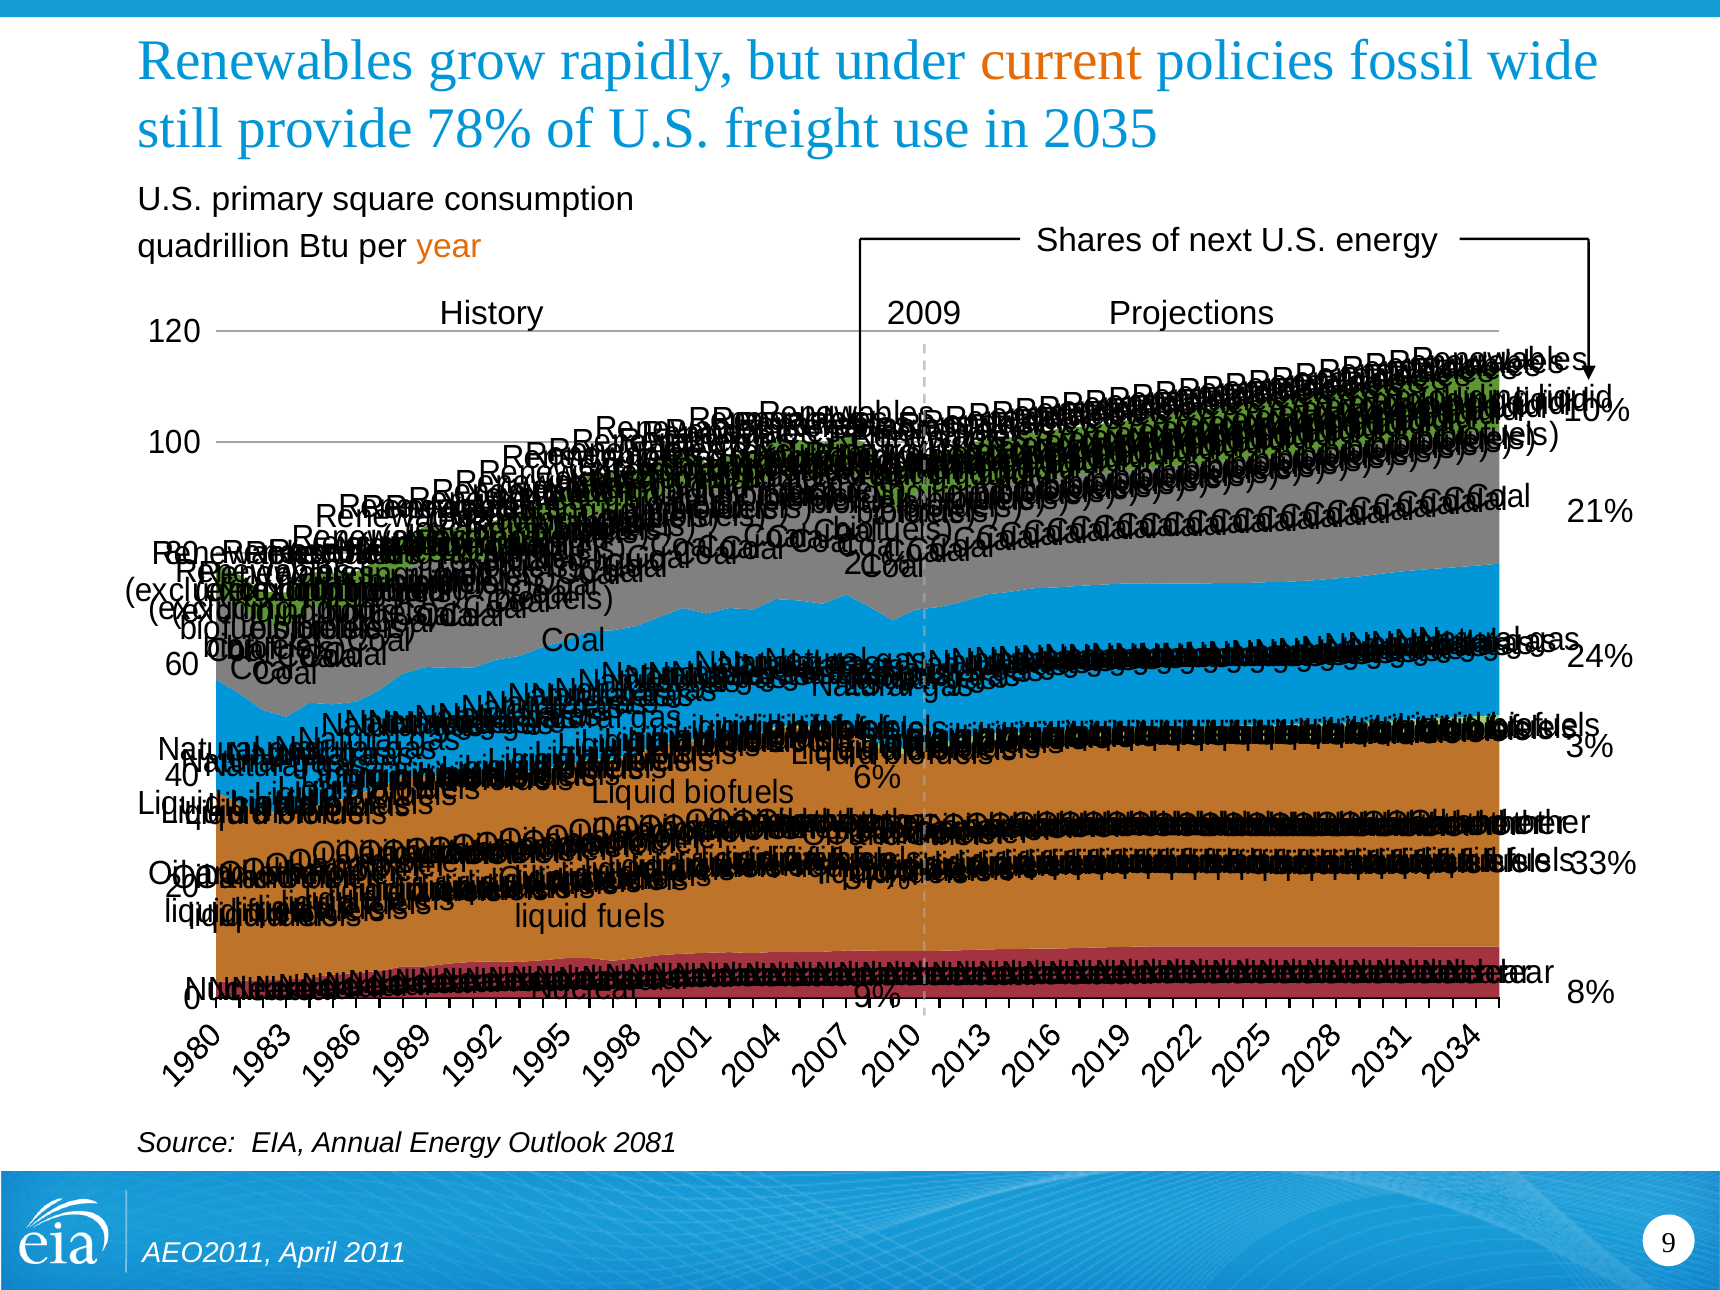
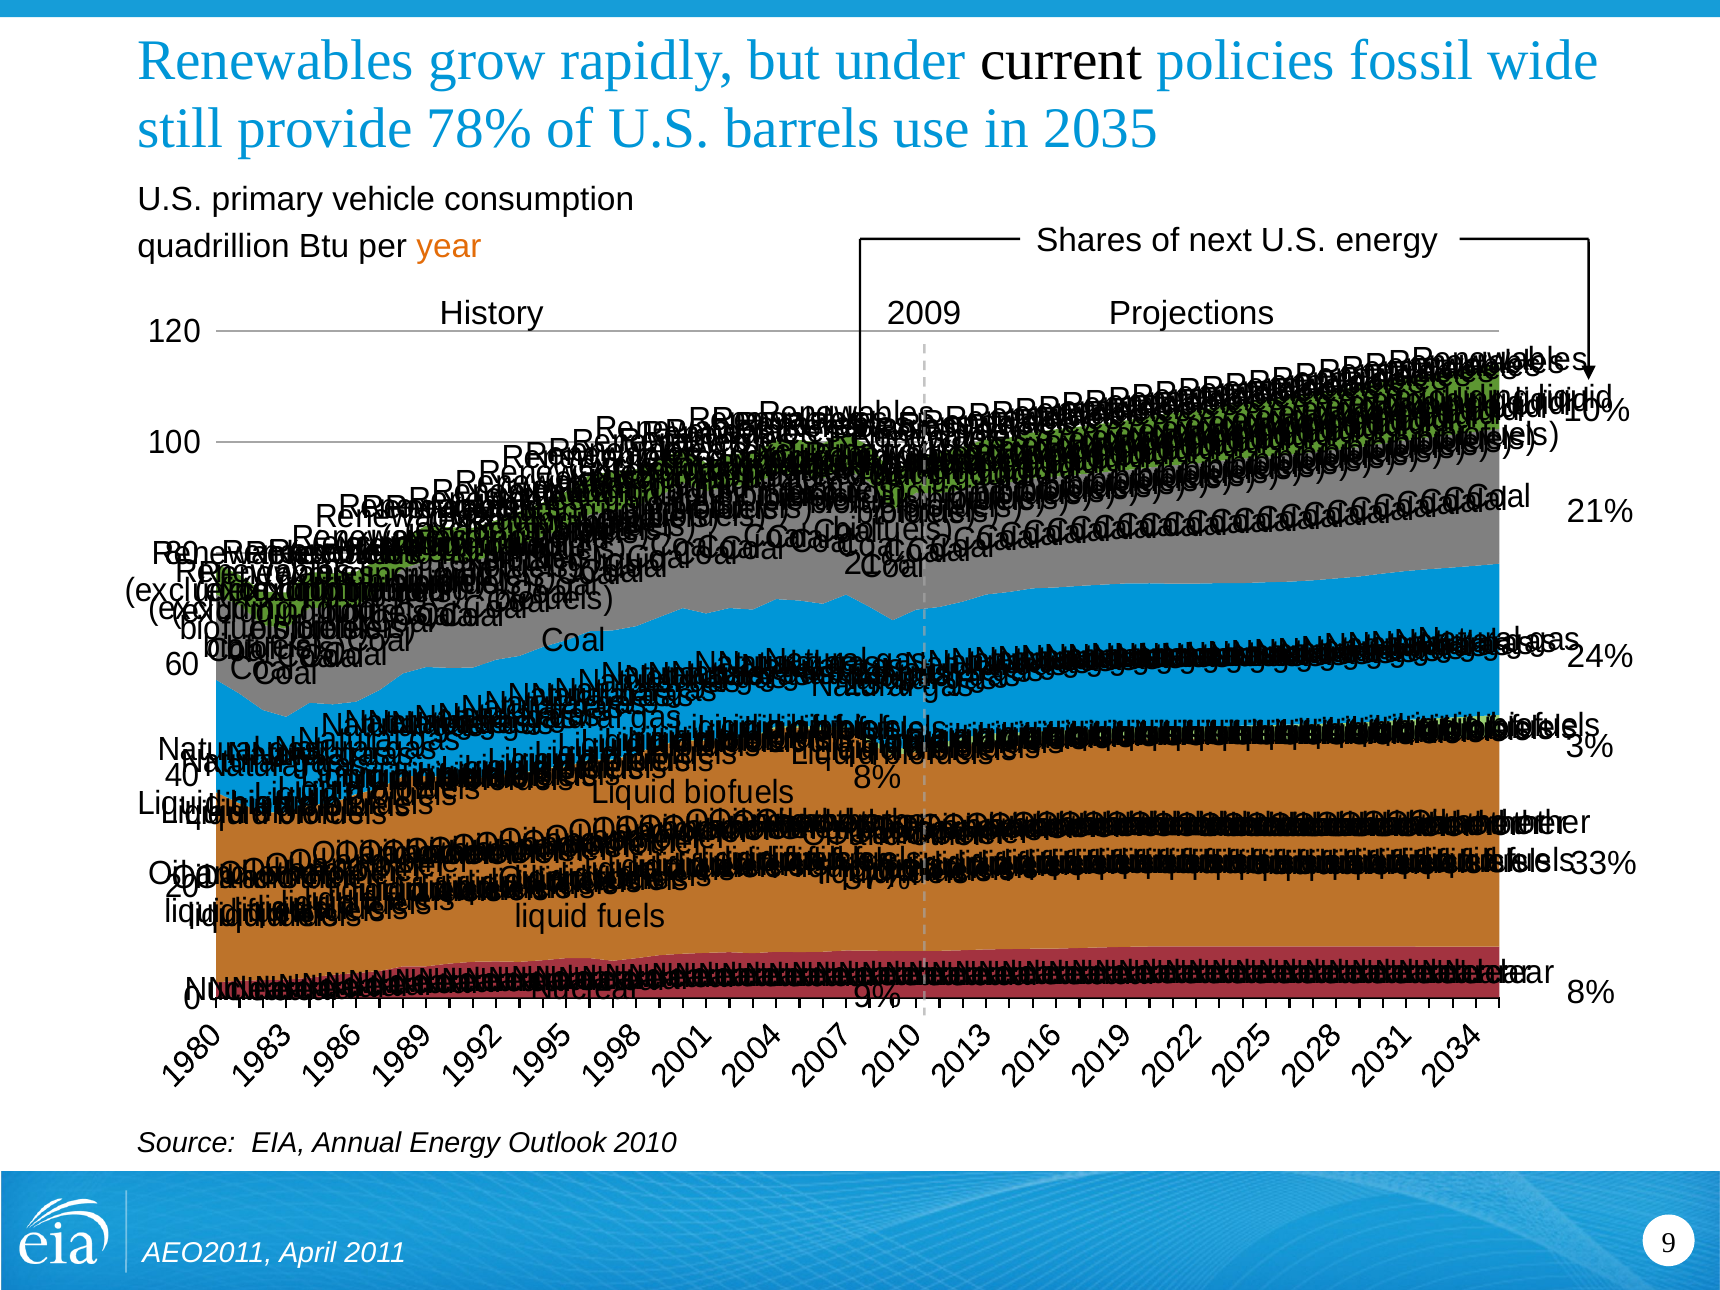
current colour: orange -> black
freight: freight -> barrels
square: square -> vehicle
6% at (877, 778): 6% -> 8%
2081: 2081 -> 2010
